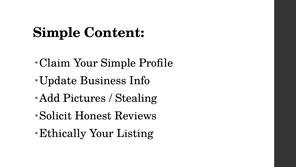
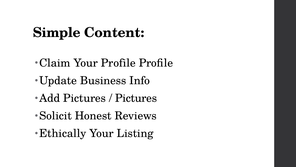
Your Simple: Simple -> Profile
Stealing at (136, 98): Stealing -> Pictures
